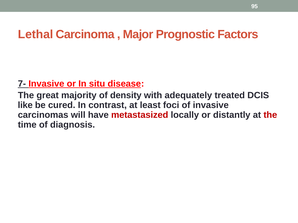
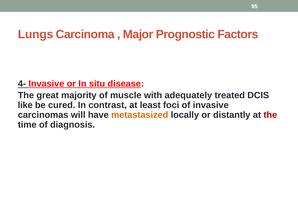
Lethal: Lethal -> Lungs
7-: 7- -> 4-
density: density -> muscle
metastasized colour: red -> orange
